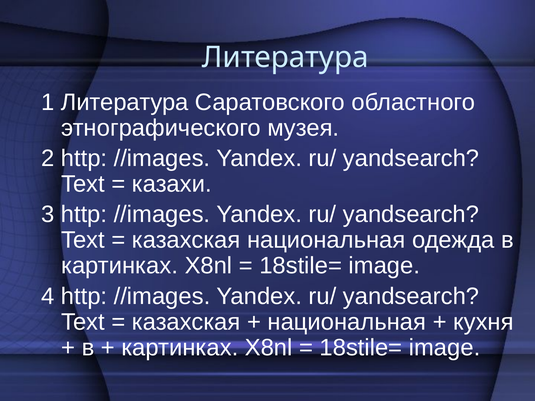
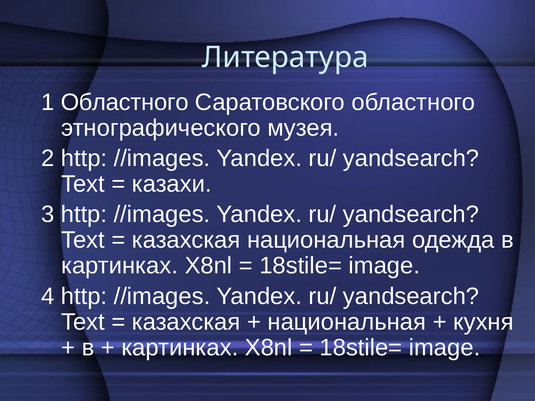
1 Литература: Литература -> Областного
